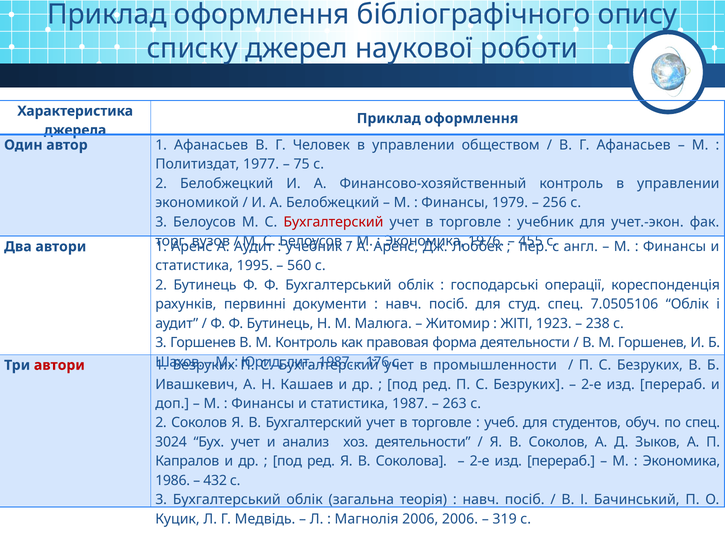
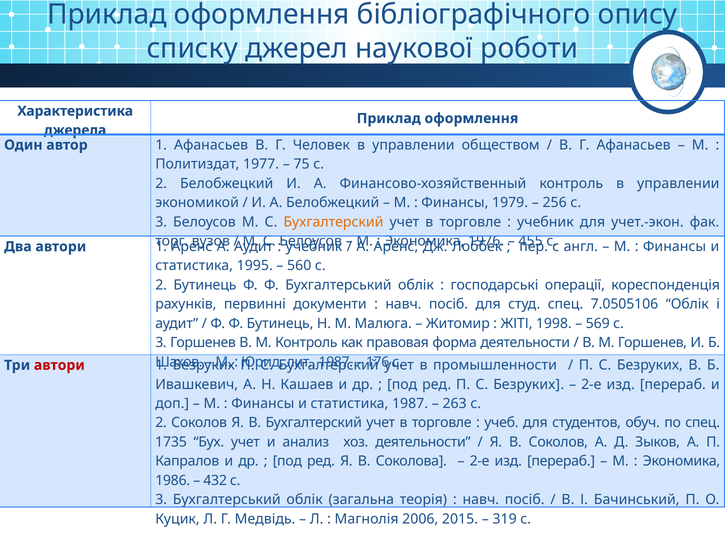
Бухгалтерский at (333, 222) colour: red -> orange
1923: 1923 -> 1998
238: 238 -> 569
3024: 3024 -> 1735
2006 2006: 2006 -> 2015
